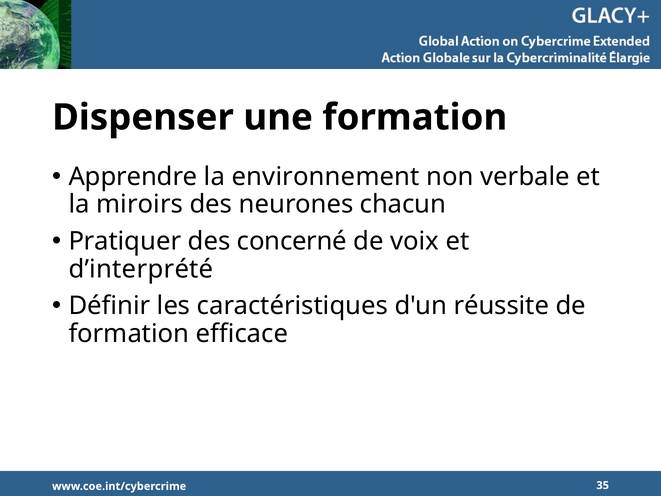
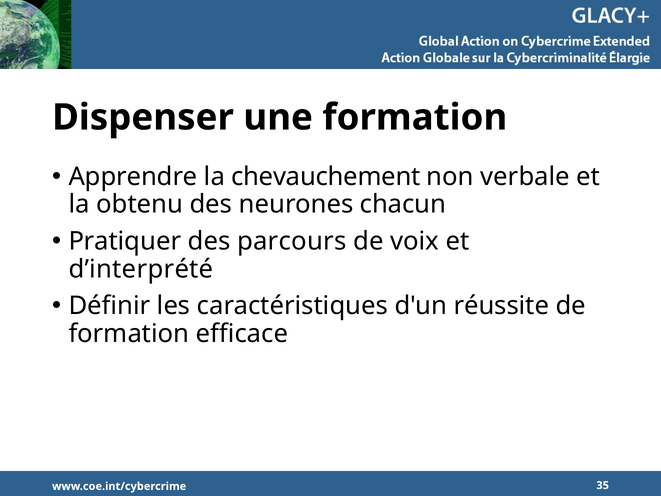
environnement: environnement -> chevauchement
miroirs: miroirs -> obtenu
concerné: concerné -> parcours
